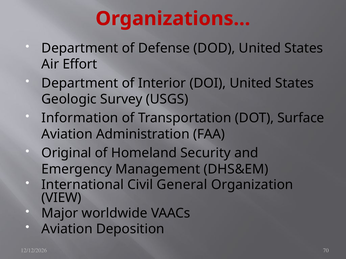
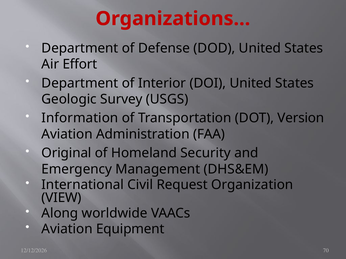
Surface: Surface -> Version
General: General -> Request
Major: Major -> Along
Deposition: Deposition -> Equipment
